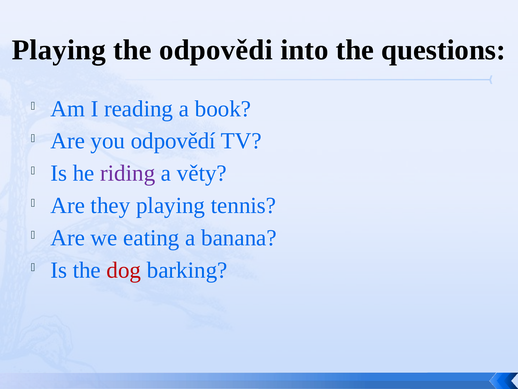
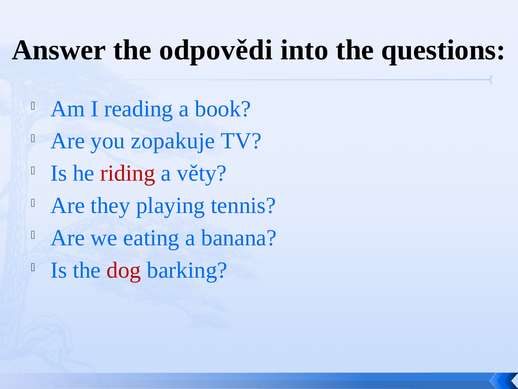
Playing at (59, 50): Playing -> Answer
odpovědí: odpovědí -> zopakuje
riding colour: purple -> red
